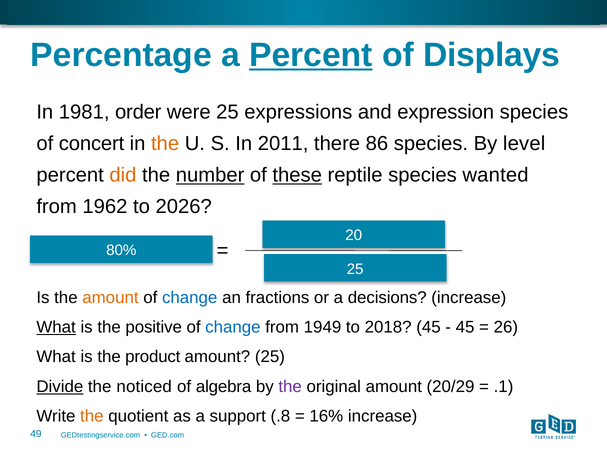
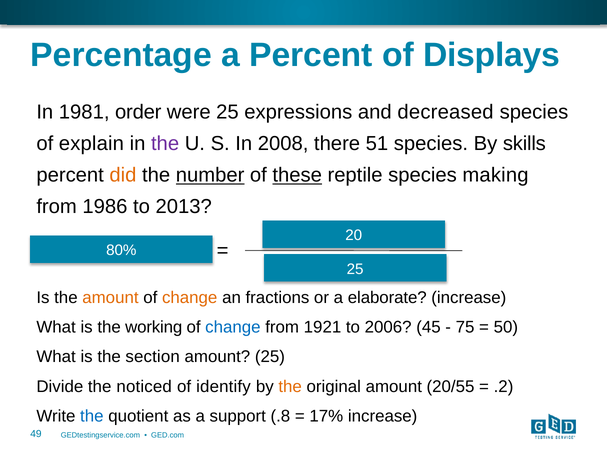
Percent at (311, 55) underline: present -> none
expression: expression -> decreased
concert: concert -> explain
the at (165, 144) colour: orange -> purple
2011: 2011 -> 2008
86: 86 -> 51
level: level -> skills
wanted: wanted -> making
1962: 1962 -> 1986
2026: 2026 -> 2013
change at (190, 298) colour: blue -> orange
decisions: decisions -> elaborate
What at (56, 327) underline: present -> none
positive: positive -> working
1949: 1949 -> 1921
2018: 2018 -> 2006
45 at (465, 327): 45 -> 75
26: 26 -> 50
product: product -> section
Divide underline: present -> none
algebra: algebra -> identify
the at (290, 387) colour: purple -> orange
20/29: 20/29 -> 20/55
.1: .1 -> .2
the at (92, 416) colour: orange -> blue
16%: 16% -> 17%
